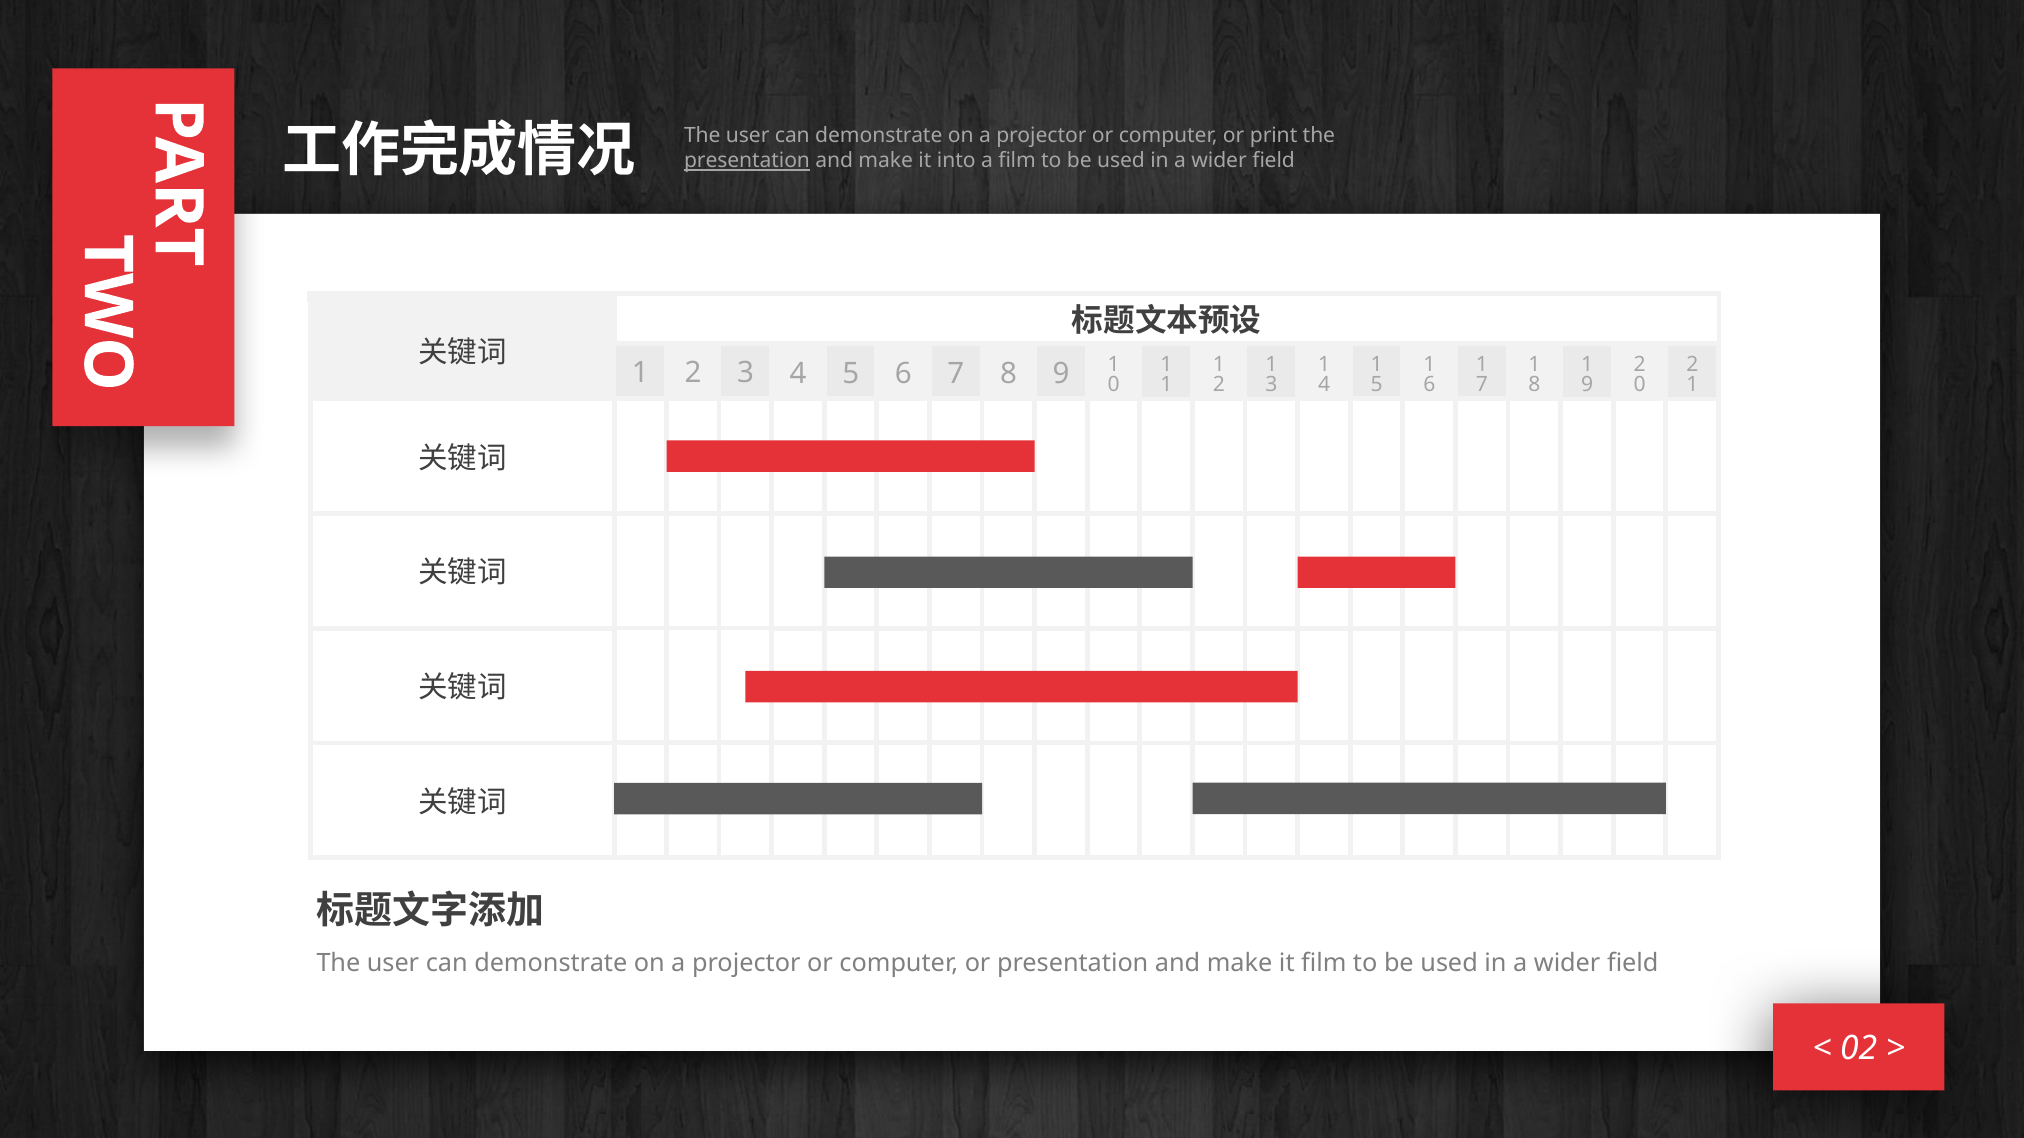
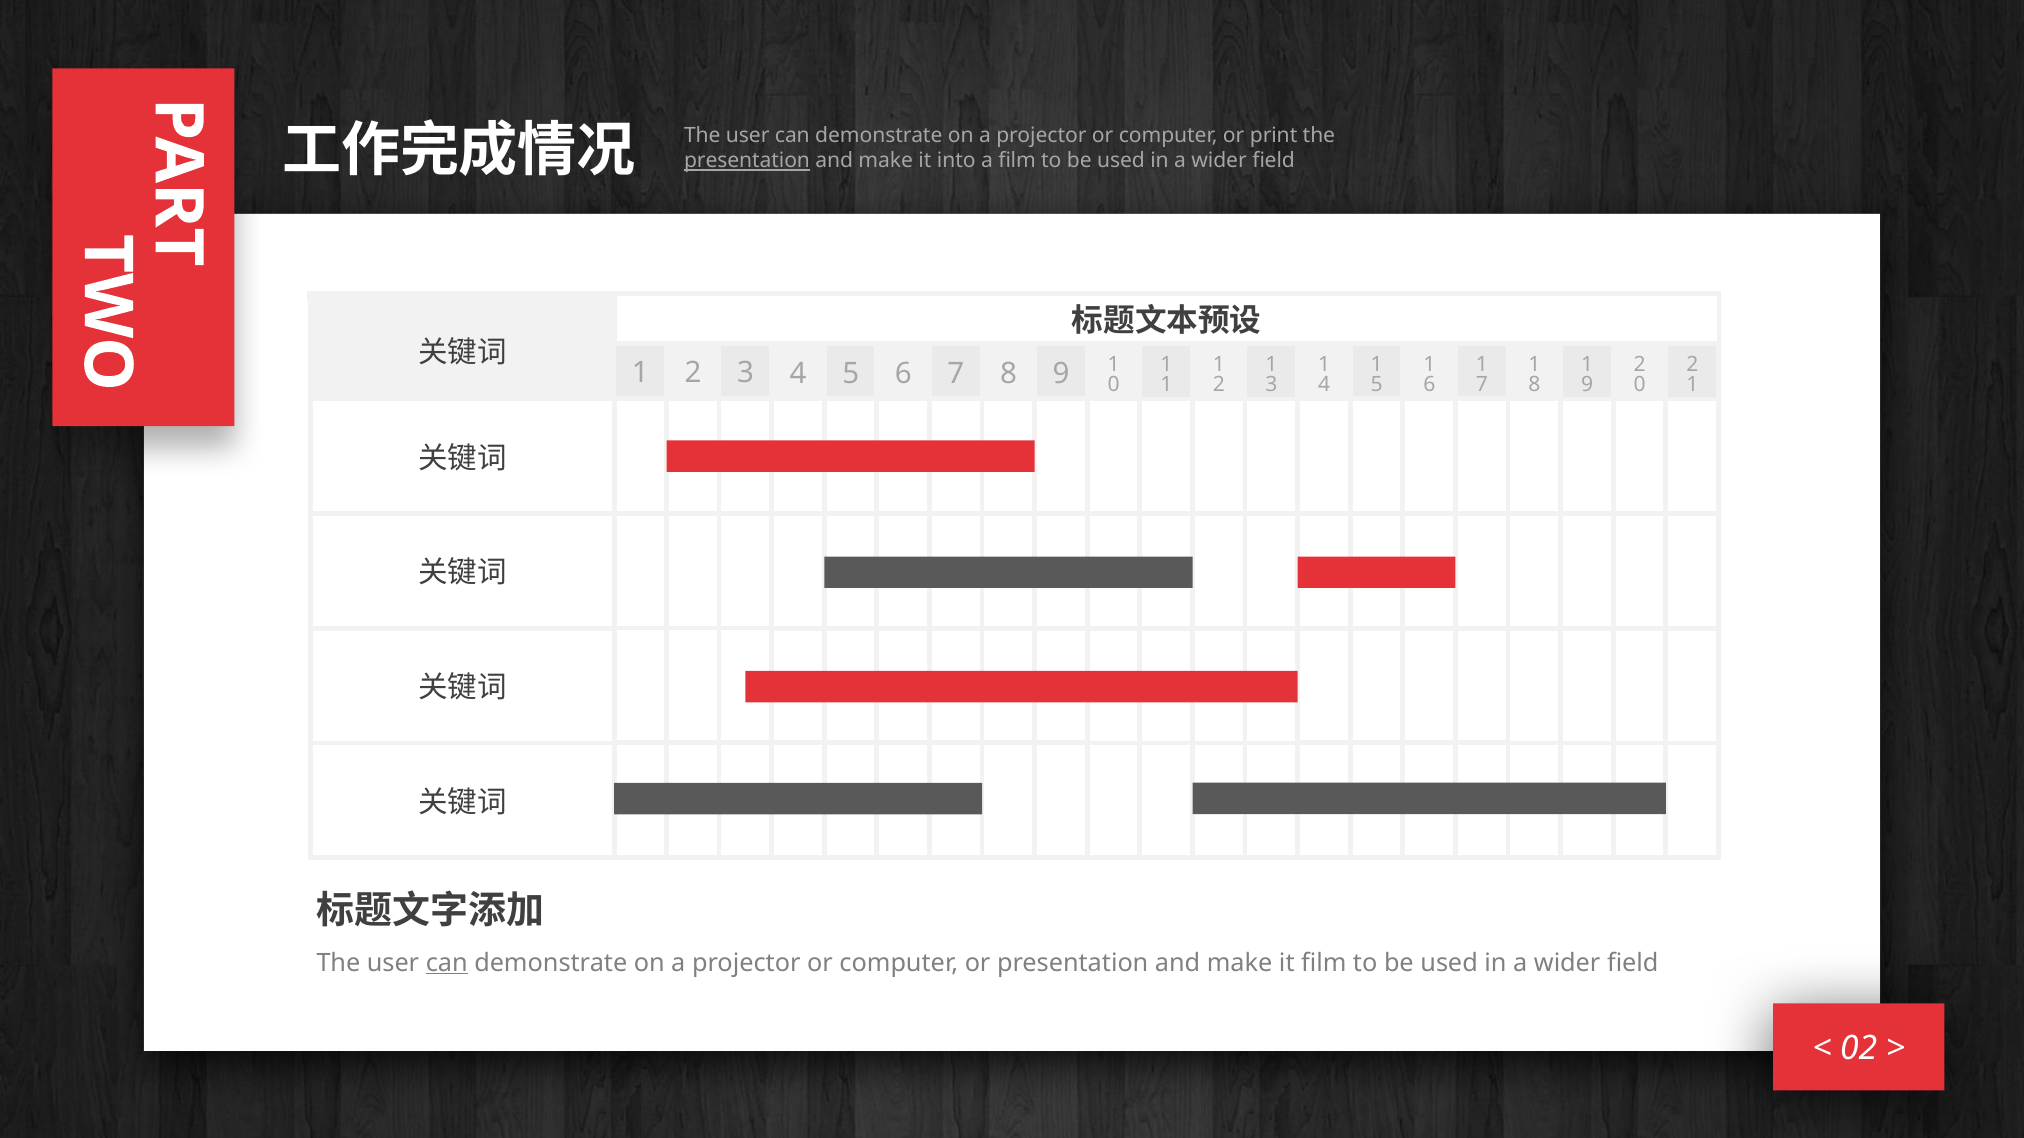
can at (447, 963) underline: none -> present
